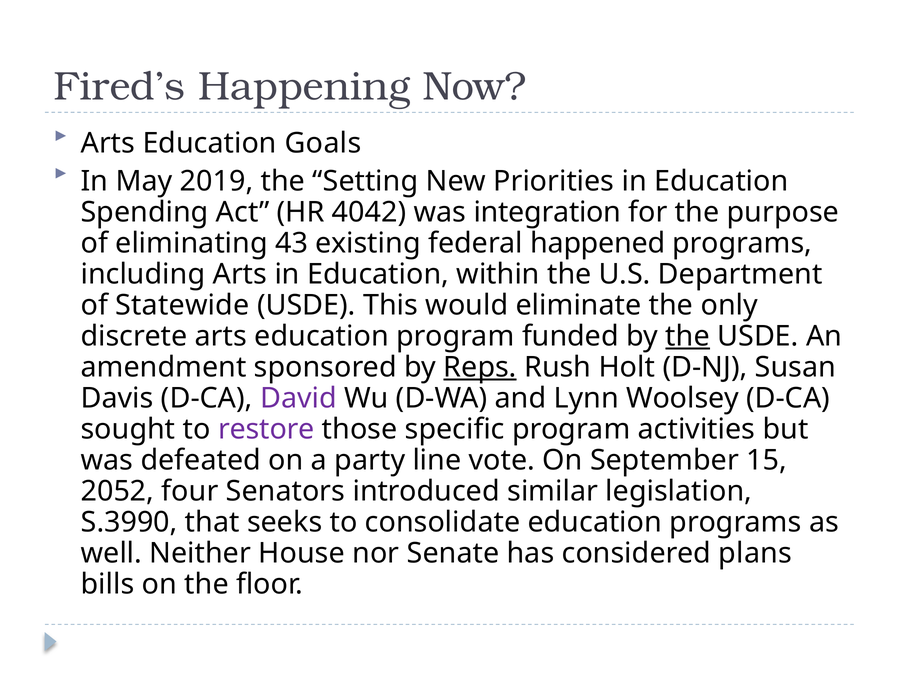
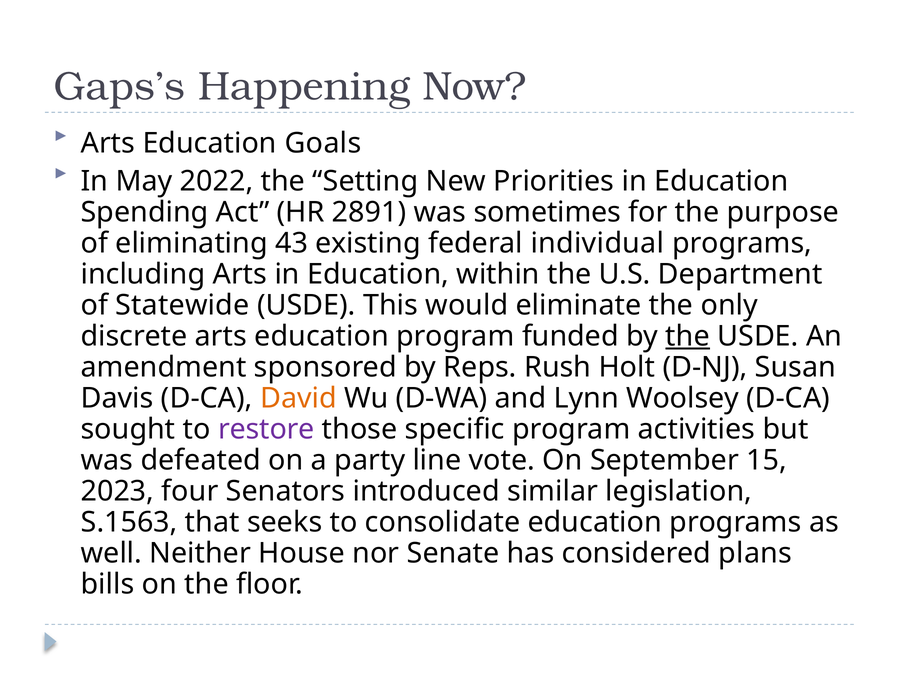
Fired’s: Fired’s -> Gaps’s
2019: 2019 -> 2022
4042: 4042 -> 2891
integration: integration -> sometimes
happened: happened -> individual
Reps underline: present -> none
David colour: purple -> orange
2052: 2052 -> 2023
S.3990: S.3990 -> S.1563
